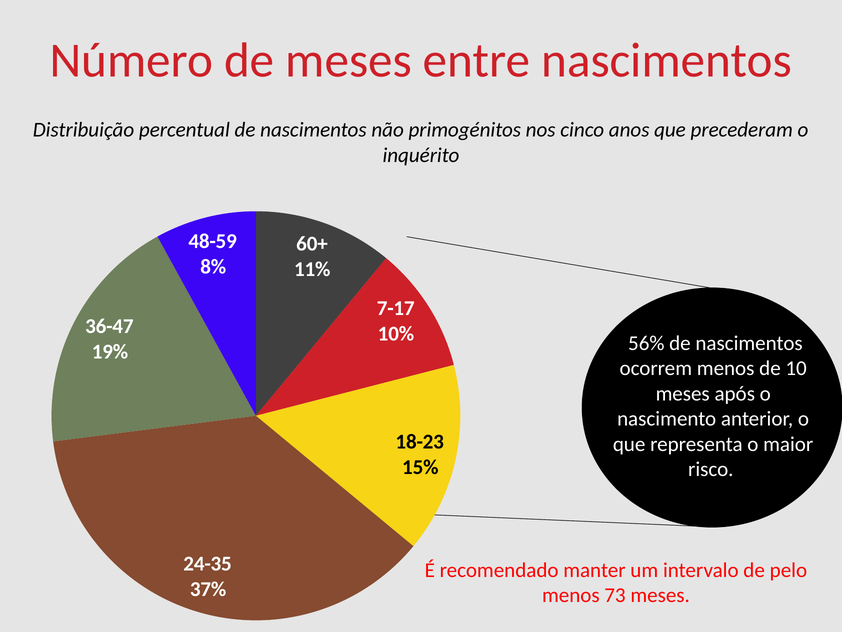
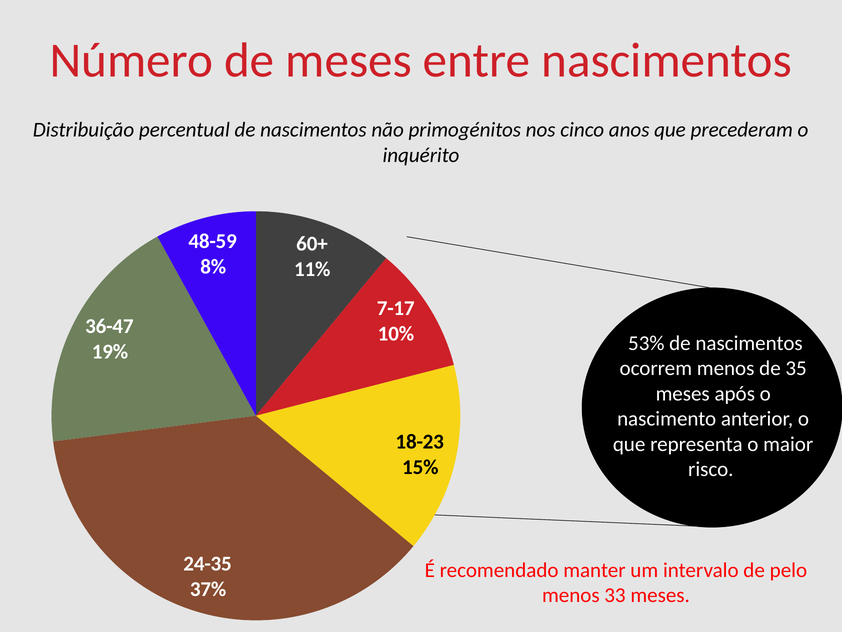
56%: 56% -> 53%
10: 10 -> 35
73: 73 -> 33
